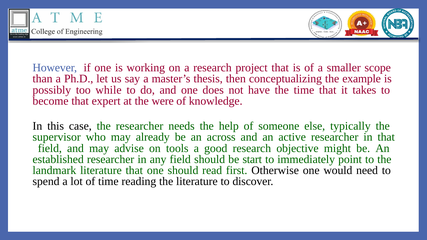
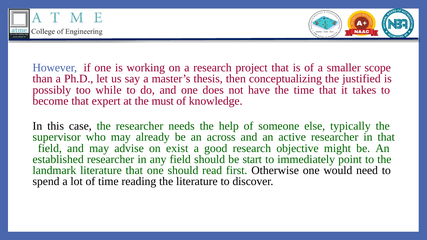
example: example -> justified
were: were -> must
tools: tools -> exist
